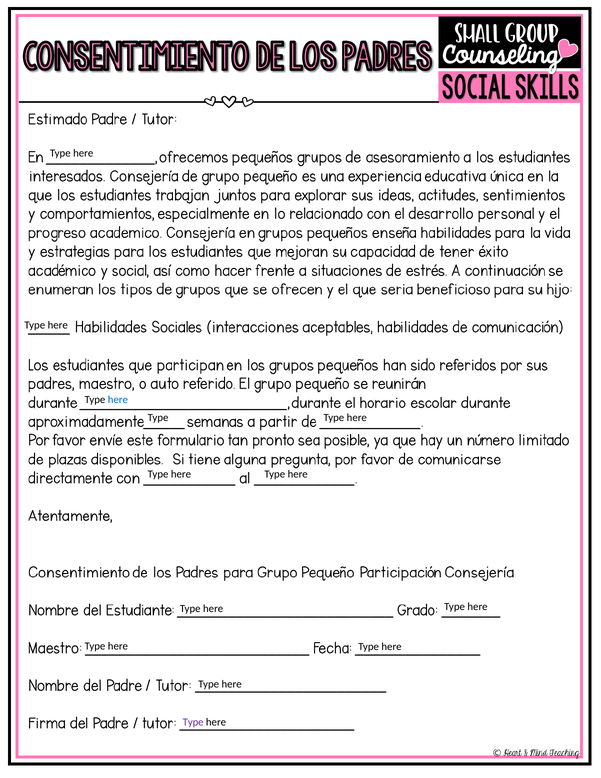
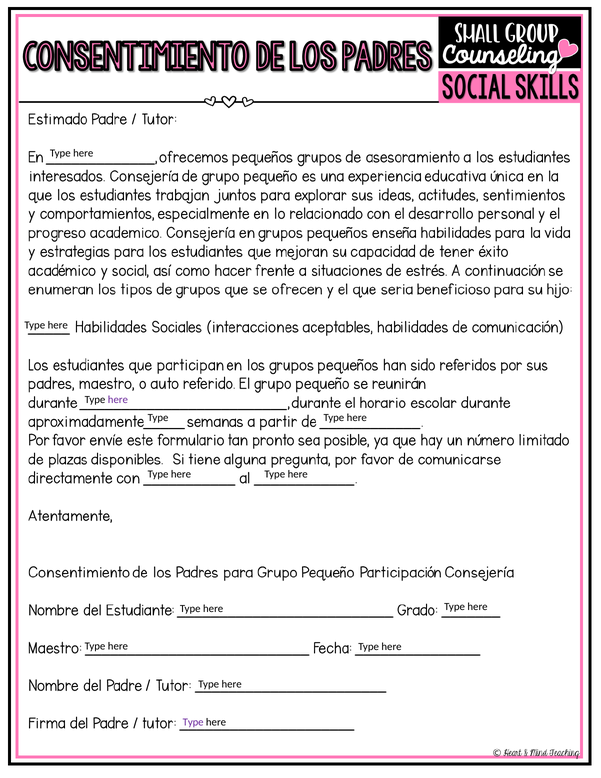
here at (118, 400) colour: blue -> purple
